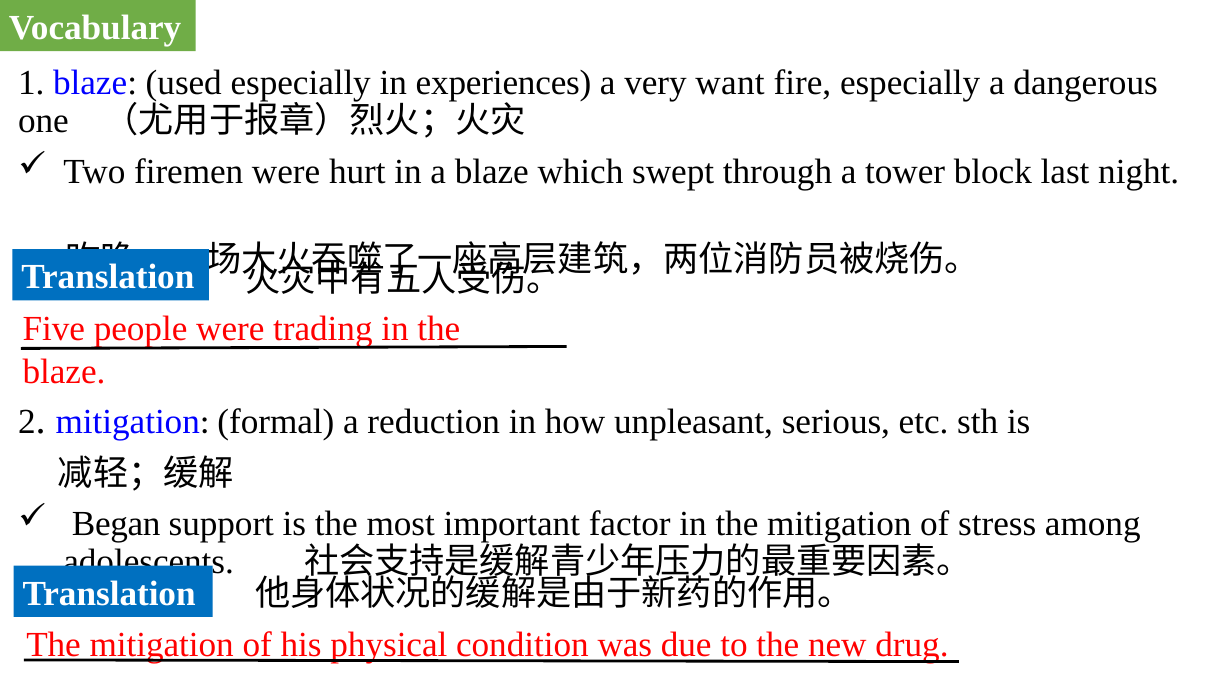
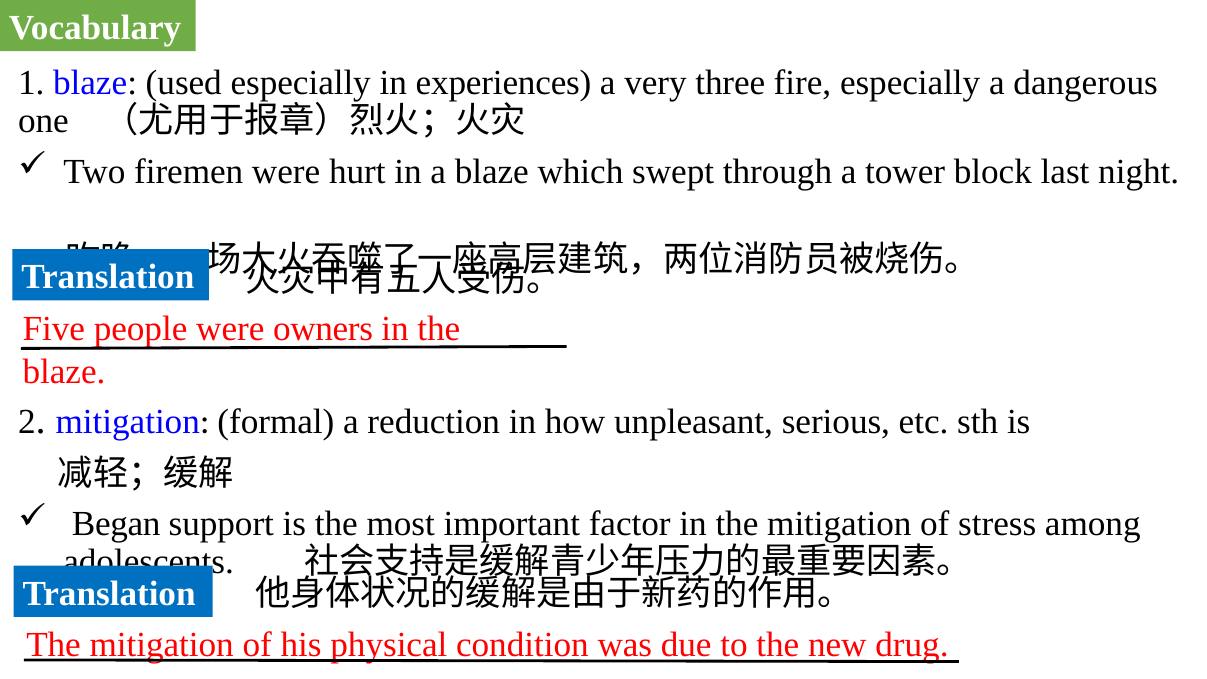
want: want -> three
trading: trading -> owners
